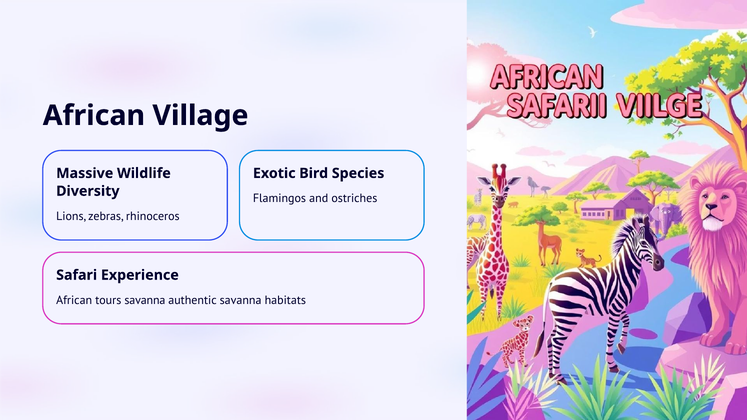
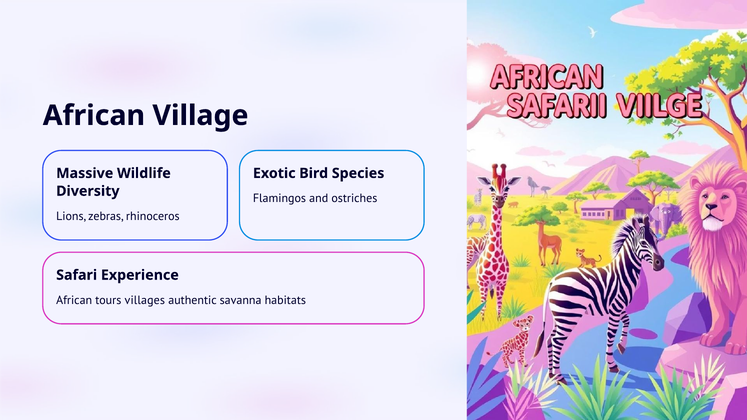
tours savanna: savanna -> villages
